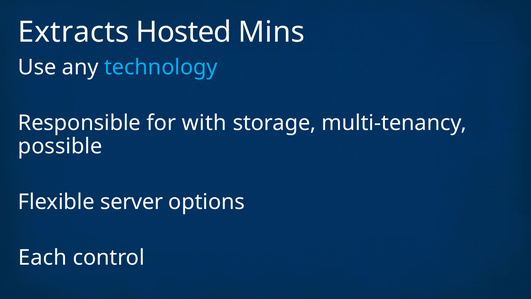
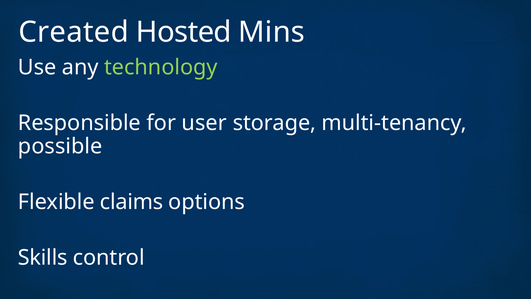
Extracts: Extracts -> Created
technology colour: light blue -> light green
with: with -> user
server: server -> claims
Each: Each -> Skills
